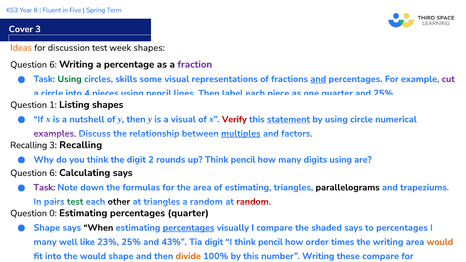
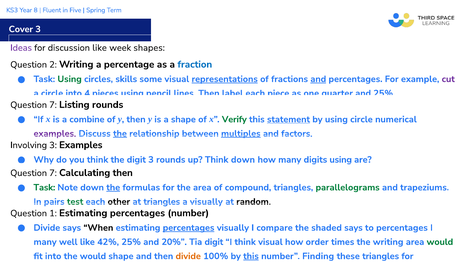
Ideas colour: orange -> purple
discussion test: test -> like
6 at (53, 65): 6 -> 2
fraction colour: purple -> blue
representations underline: none -> present
1 at (53, 105): 1 -> 7
Listing shapes: shapes -> rounds
nutshell: nutshell -> combine
a visual: visual -> shape
Verify colour: red -> green
the at (120, 134) underline: none -> present
Recalling at (29, 145): Recalling -> Involving
3 Recalling: Recalling -> Examples
digit 2: 2 -> 3
up Think pencil: pencil -> down
6 at (53, 173): 6 -> 7
Calculating says: says -> then
Task at (44, 188) colour: purple -> green
the at (113, 188) underline: none -> present
of estimating: estimating -> compound
parallelograms colour: black -> green
a random: random -> visually
random at (254, 202) colour: red -> black
0: 0 -> 1
percentages quarter: quarter -> number
Shape at (47, 228): Shape -> Divide
23%: 23% -> 42%
43%: 43% -> 20%
I think pencil: pencil -> visual
would at (440, 242) colour: orange -> green
this at (251, 256) underline: none -> present
number Writing: Writing -> Finding
these compare: compare -> triangles
